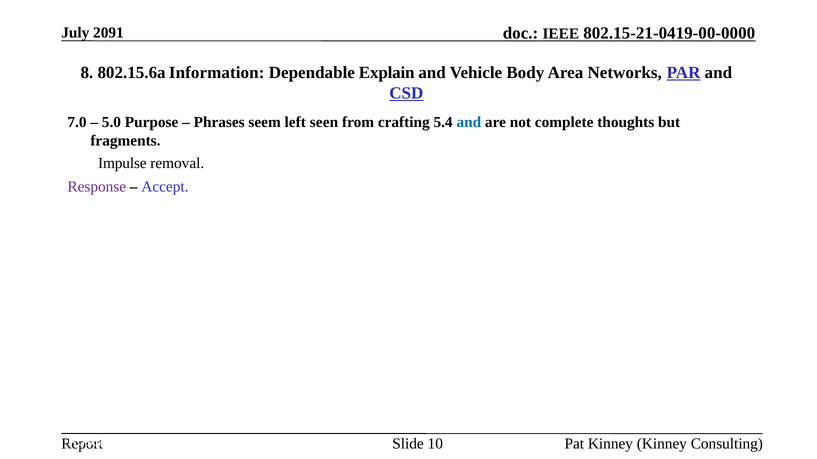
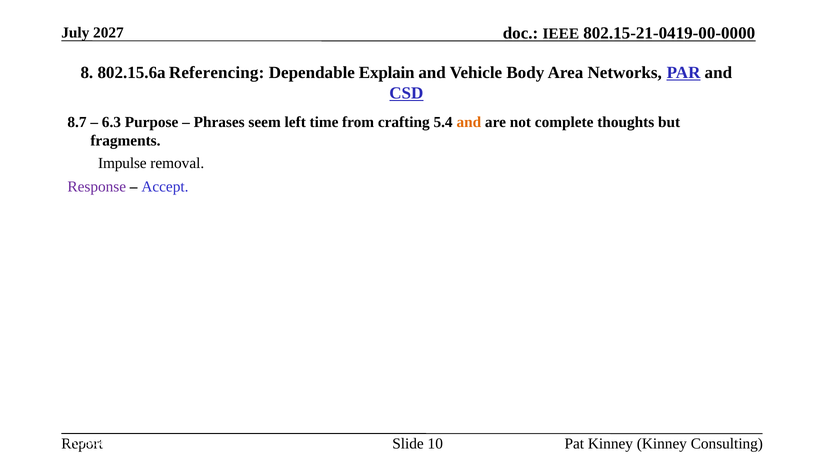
2091: 2091 -> 2027
Information: Information -> Referencing
7.0: 7.0 -> 8.7
5.0: 5.0 -> 6.3
seen: seen -> time
and at (469, 122) colour: blue -> orange
